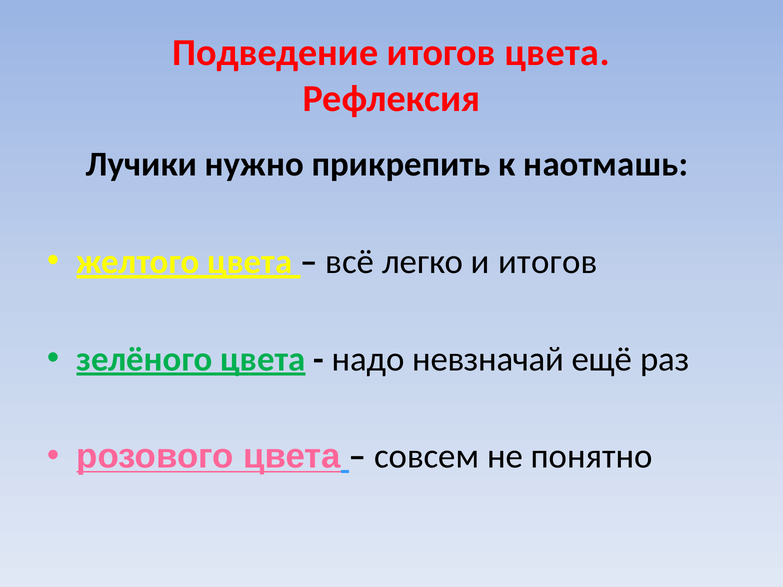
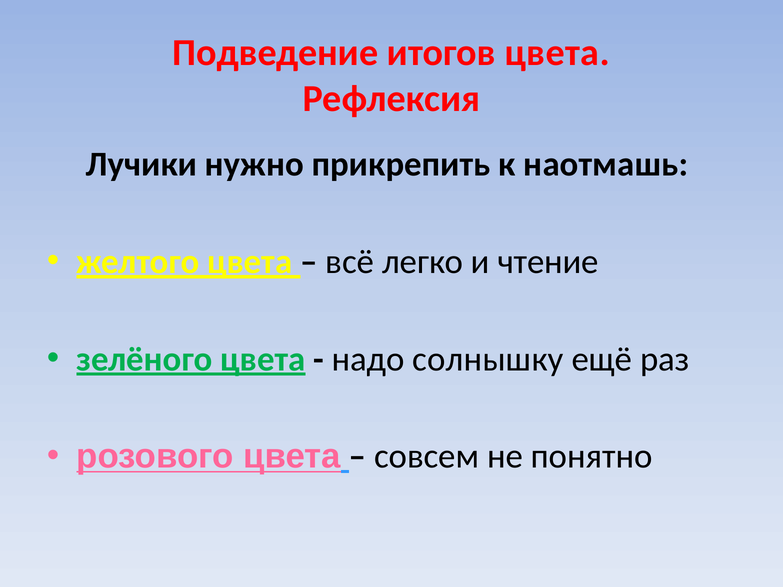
и итогов: итогов -> чтение
невзначай: невзначай -> солнышку
